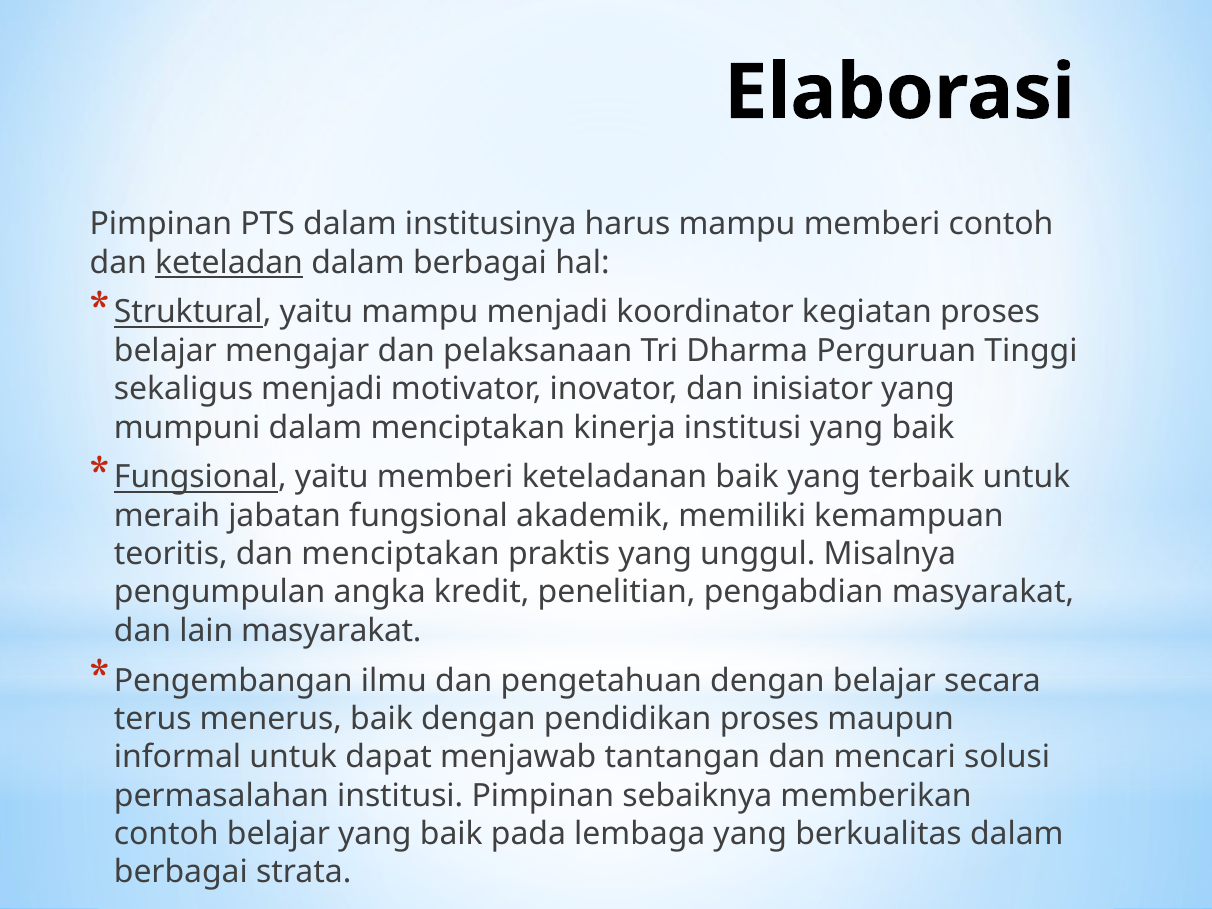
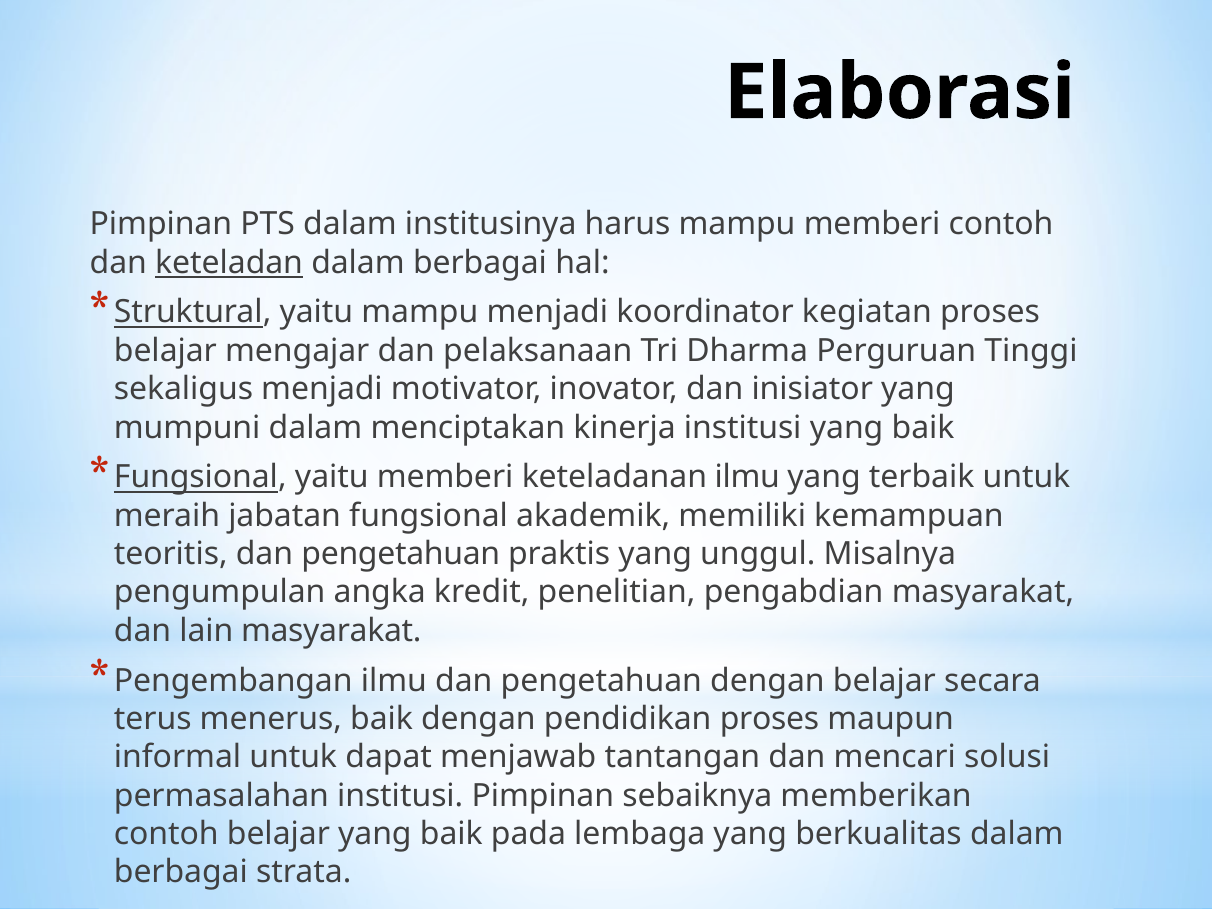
keteladanan baik: baik -> ilmu
teoritis dan menciptakan: menciptakan -> pengetahuan
